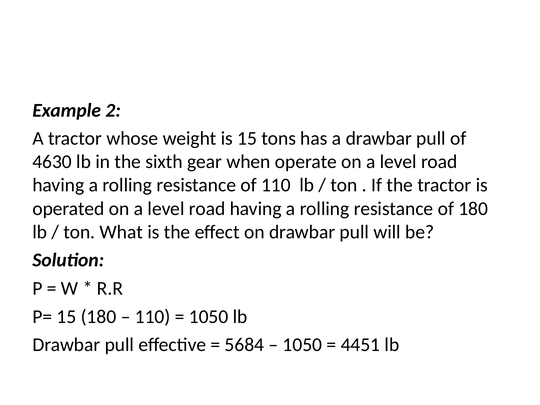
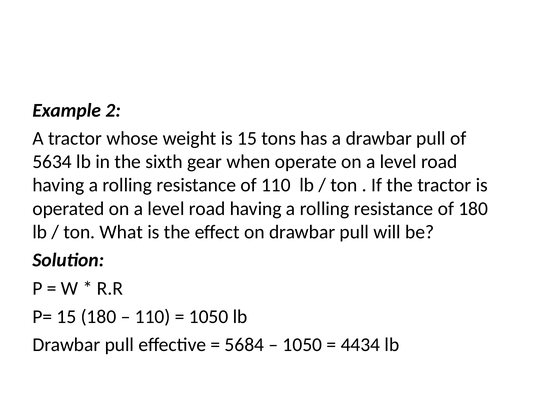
4630: 4630 -> 5634
4451: 4451 -> 4434
